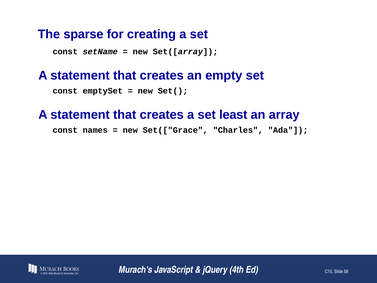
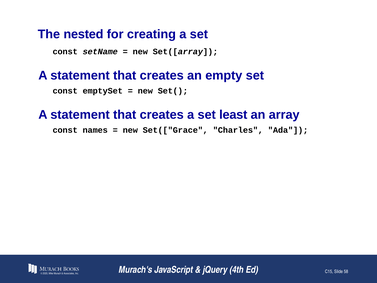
sparse: sparse -> nested
